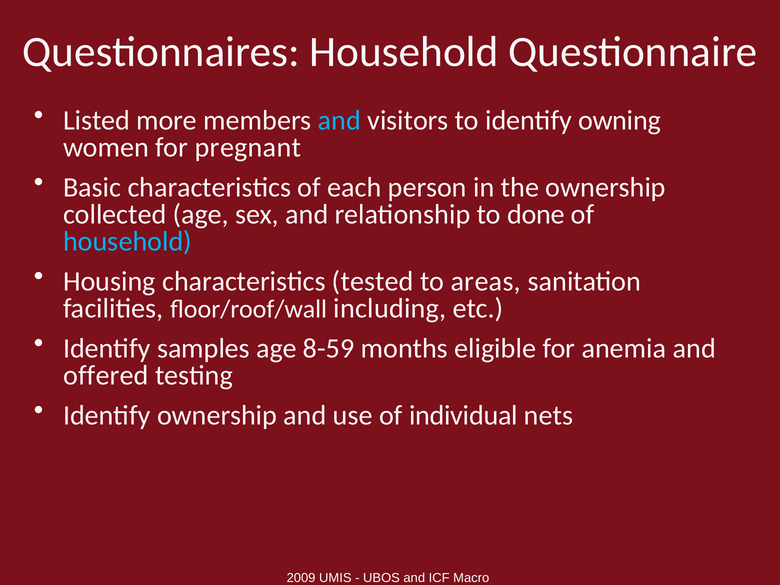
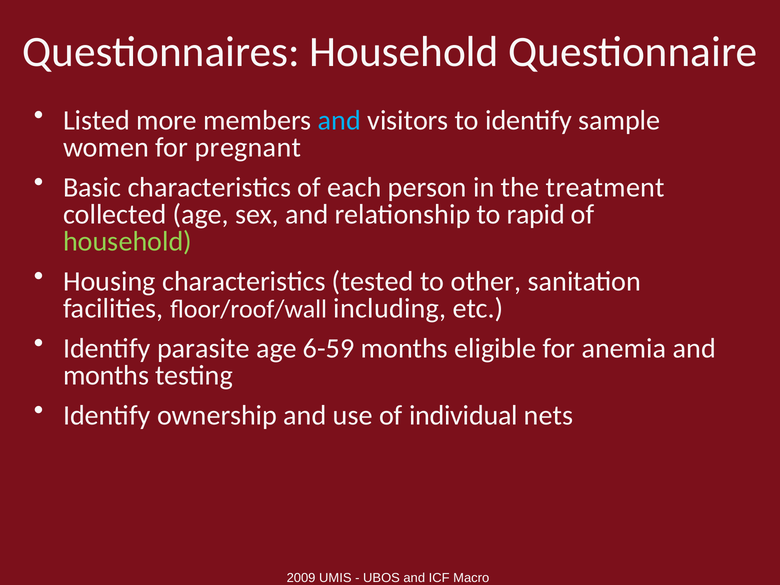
owning: owning -> sample
the ownership: ownership -> treatment
done: done -> rapid
household at (127, 241) colour: light blue -> light green
areas: areas -> other
samples: samples -> parasite
8-59: 8-59 -> 6-59
offered at (106, 375): offered -> months
